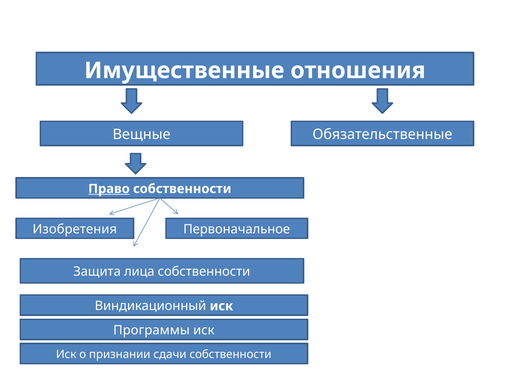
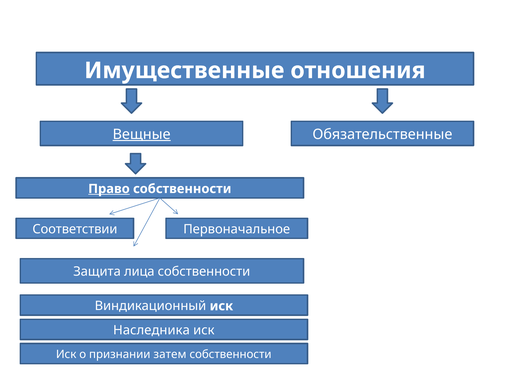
Вещные underline: none -> present
Изобретения: Изобретения -> Соответствии
Программы: Программы -> Наследника
сдачи: сдачи -> затем
